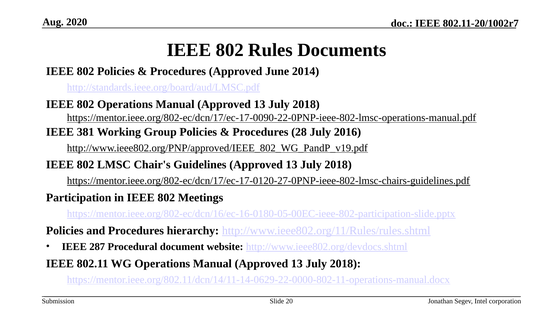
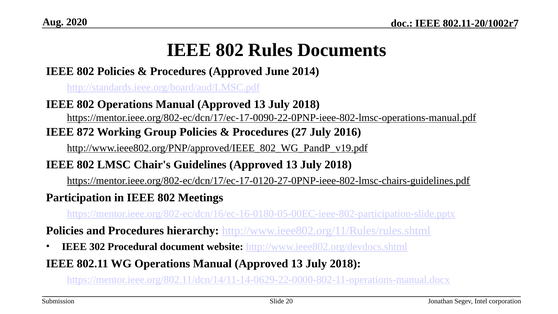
381: 381 -> 872
28: 28 -> 27
287: 287 -> 302
